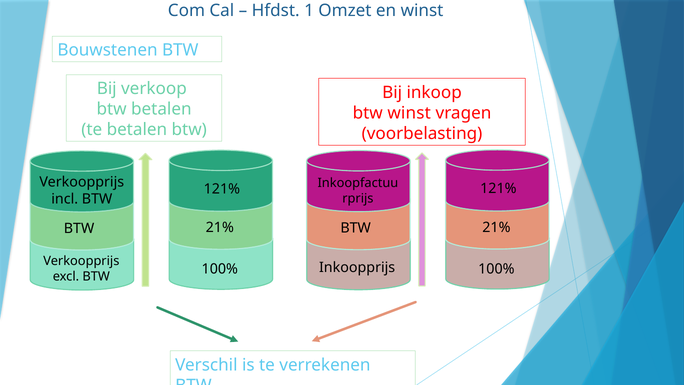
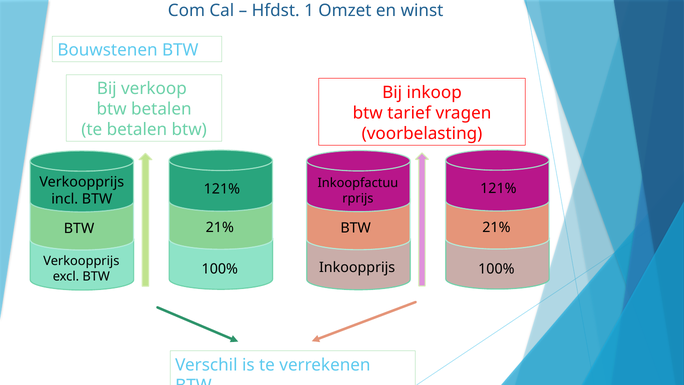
btw winst: winst -> tarief
